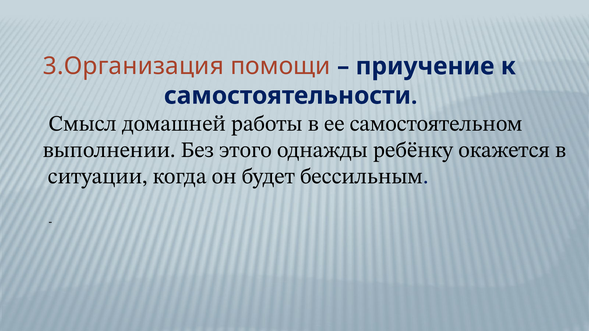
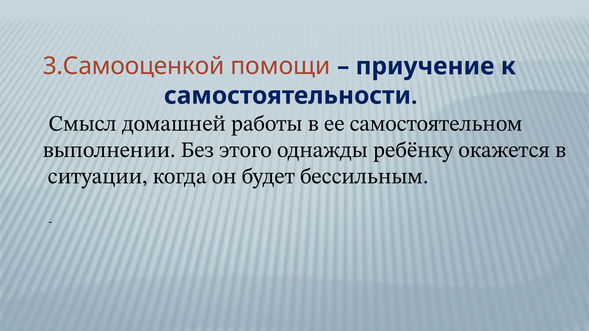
3.Организация: 3.Организация -> 3.Самооценкой
